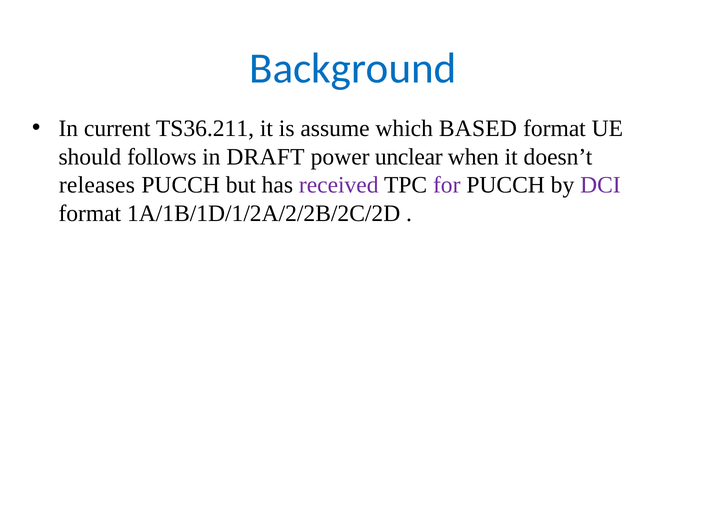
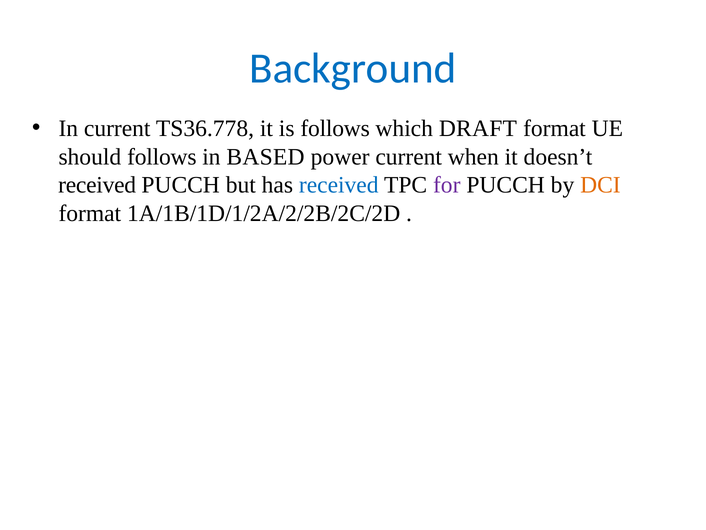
TS36.211: TS36.211 -> TS36.778
is assume: assume -> follows
BASED: BASED -> DRAFT
DRAFT: DRAFT -> BASED
power unclear: unclear -> current
releases at (97, 185): releases -> received
received at (339, 185) colour: purple -> blue
DCI colour: purple -> orange
